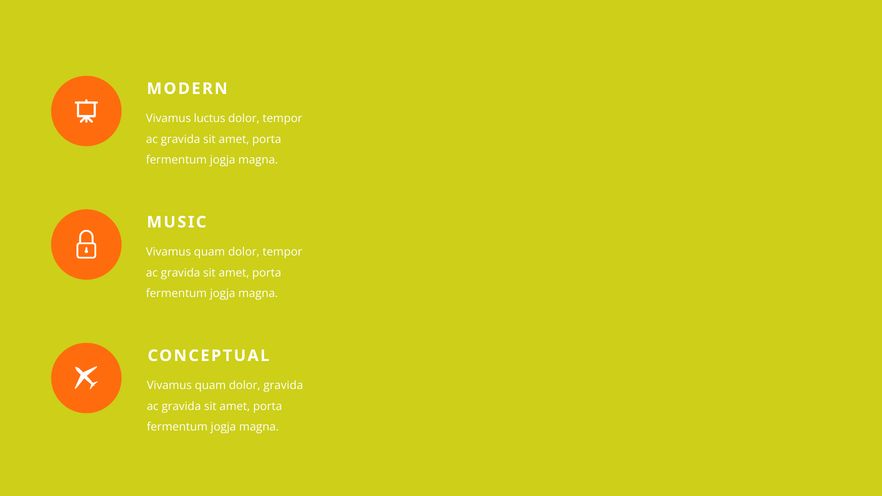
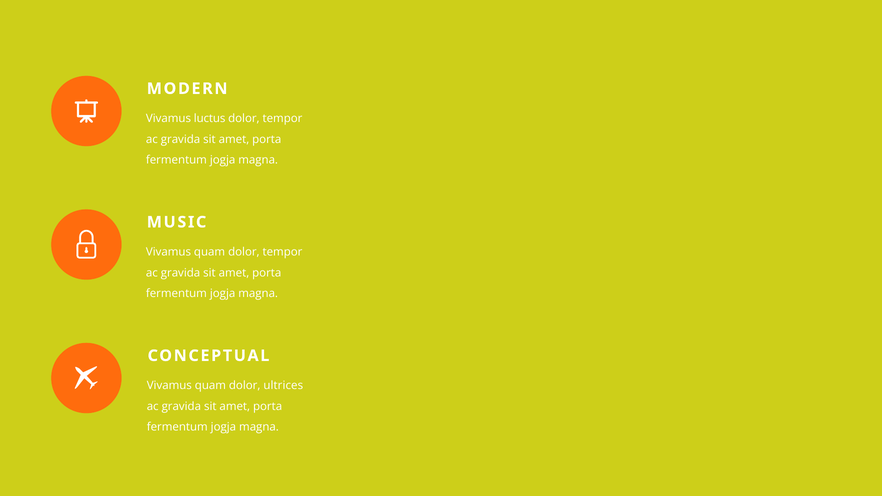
dolor gravida: gravida -> ultrices
